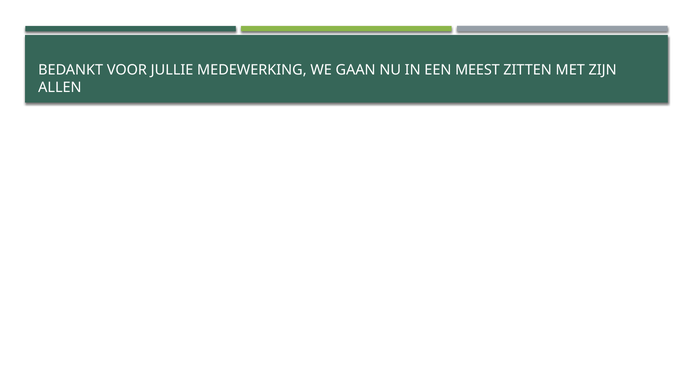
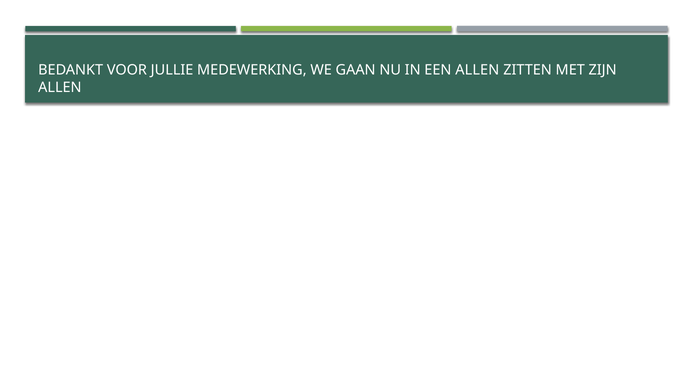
EEN MEEST: MEEST -> ALLEN
